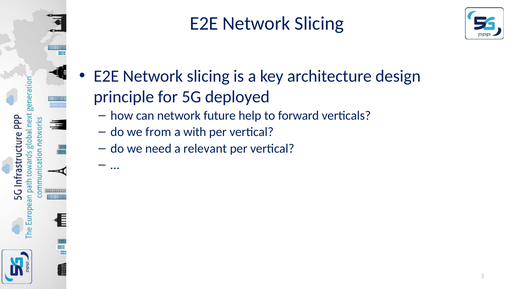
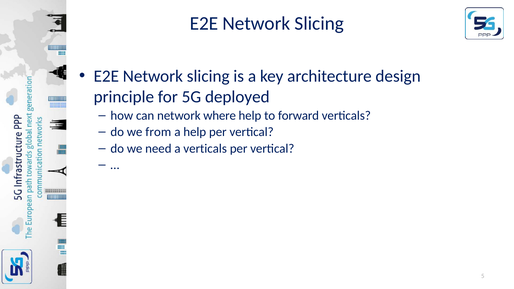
future: future -> where
a with: with -> help
a relevant: relevant -> verticals
